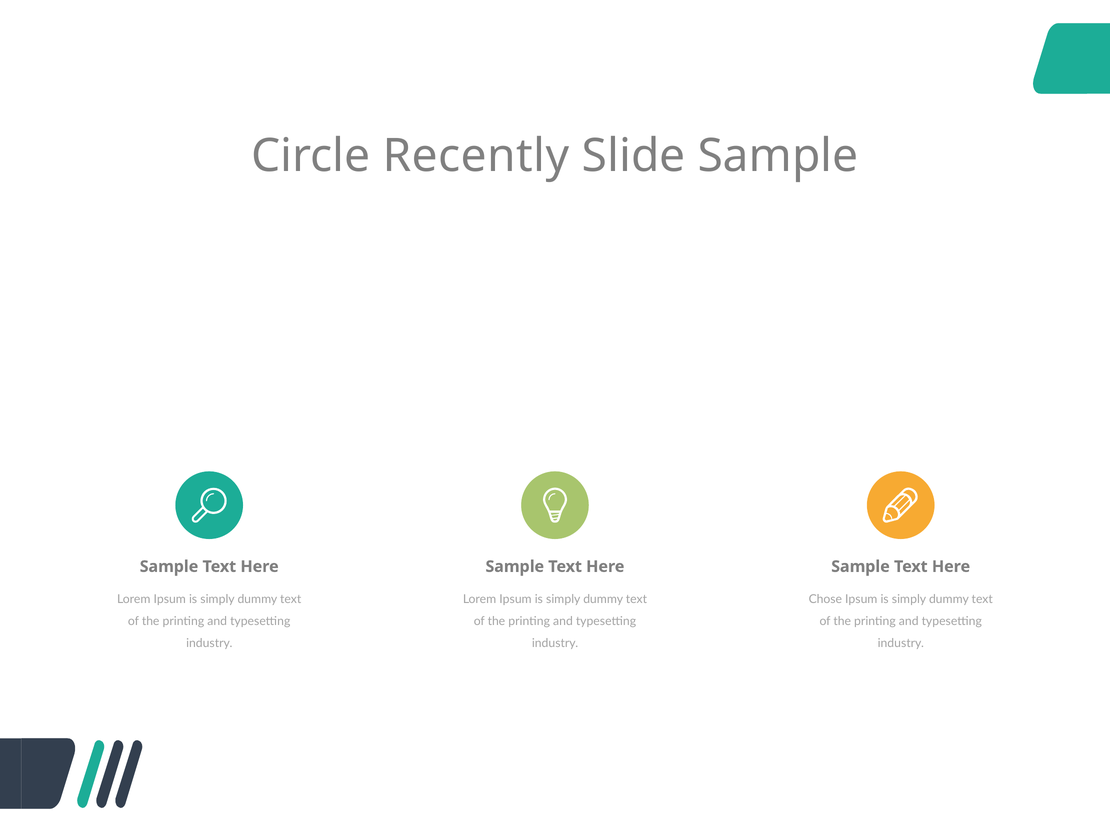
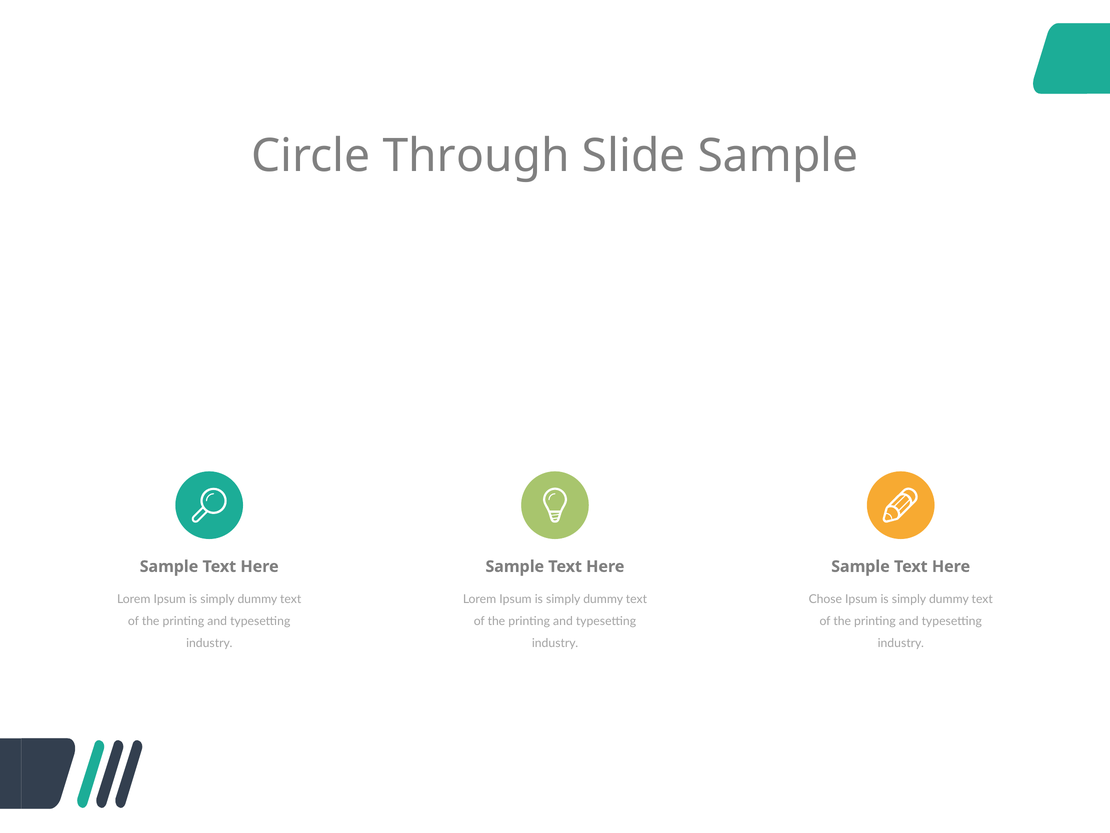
Recently: Recently -> Through
